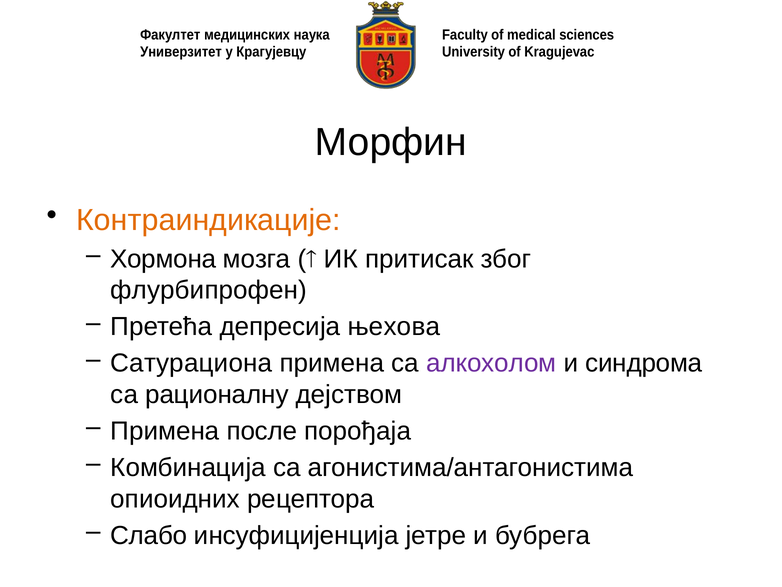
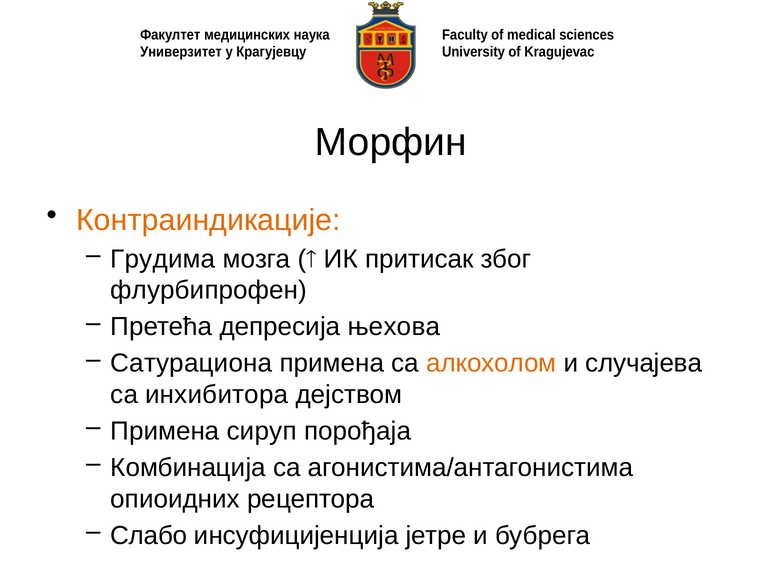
Хормона: Хормона -> Грудима
алкохолом colour: purple -> orange
синдрома: синдрома -> случајева
рационалну: рационалну -> инхибитора
после: после -> сируп
